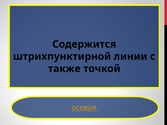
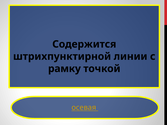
также: также -> рамку
